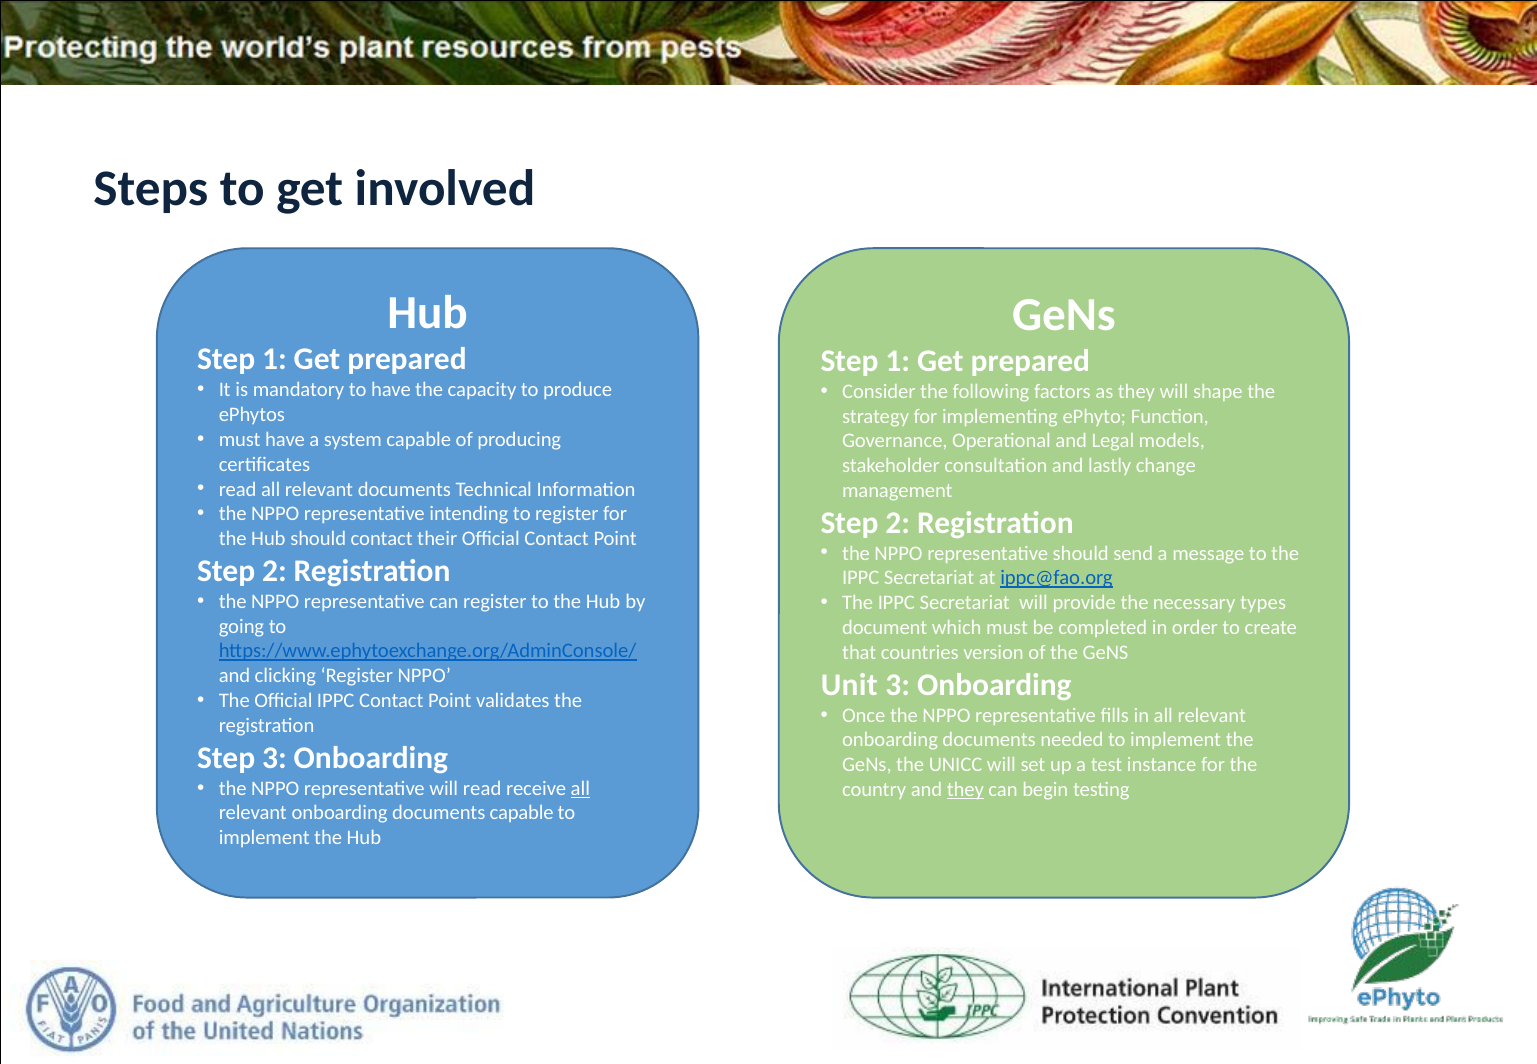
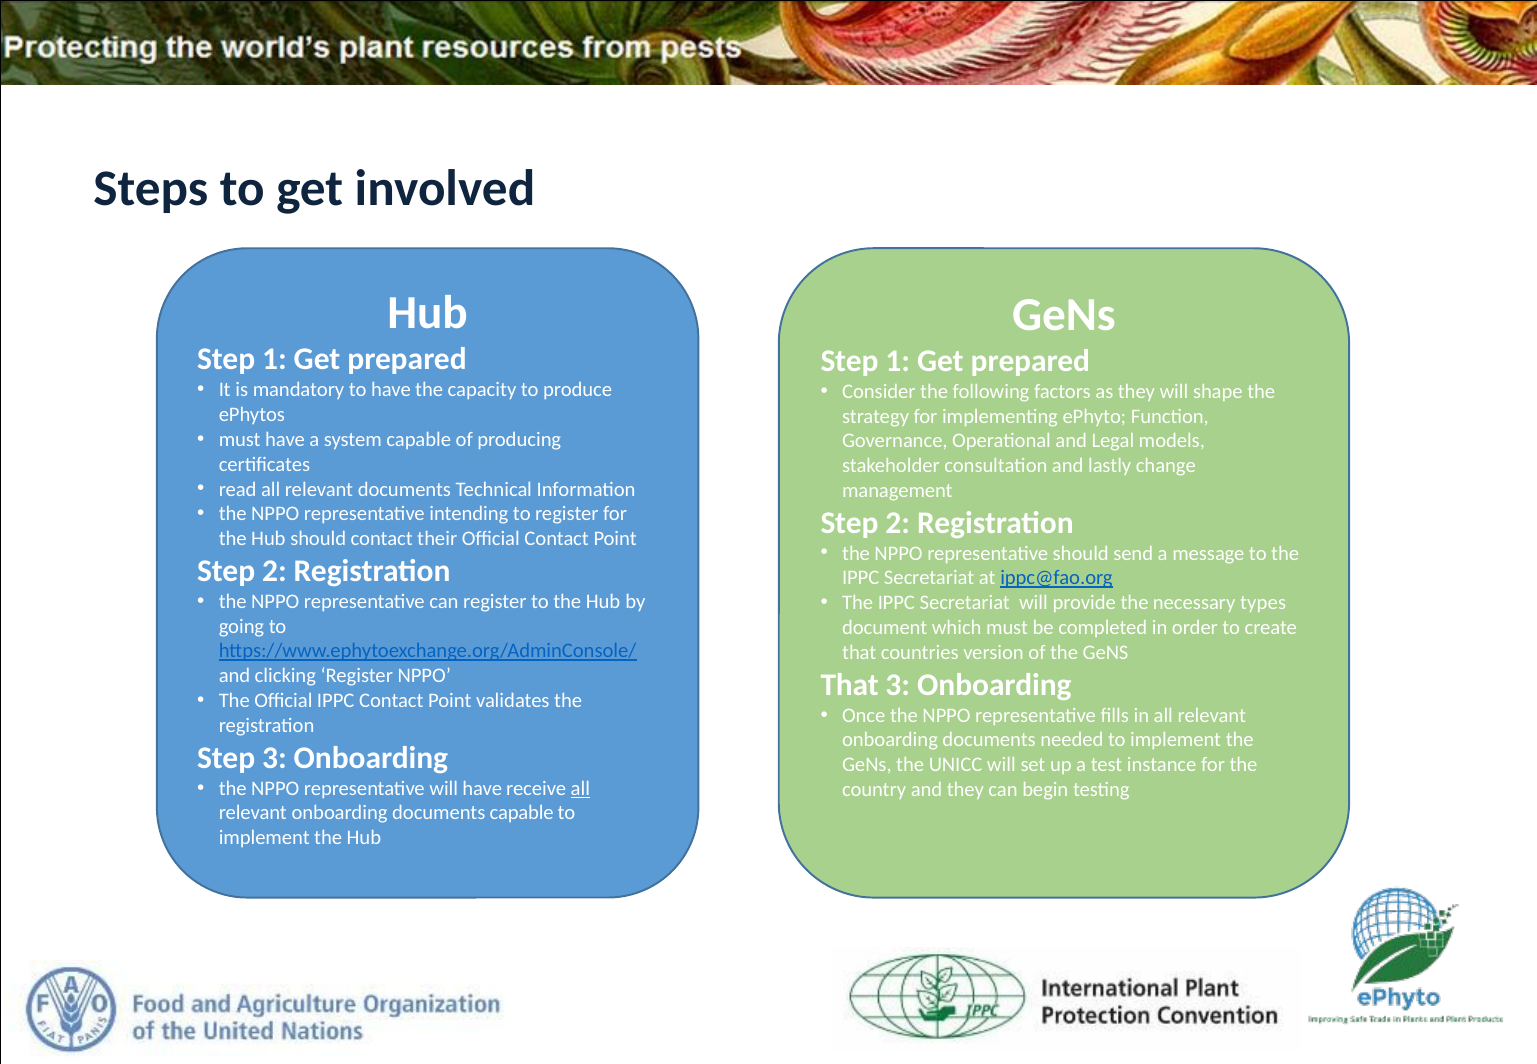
Unit at (849, 685): Unit -> That
will read: read -> have
they at (965, 790) underline: present -> none
